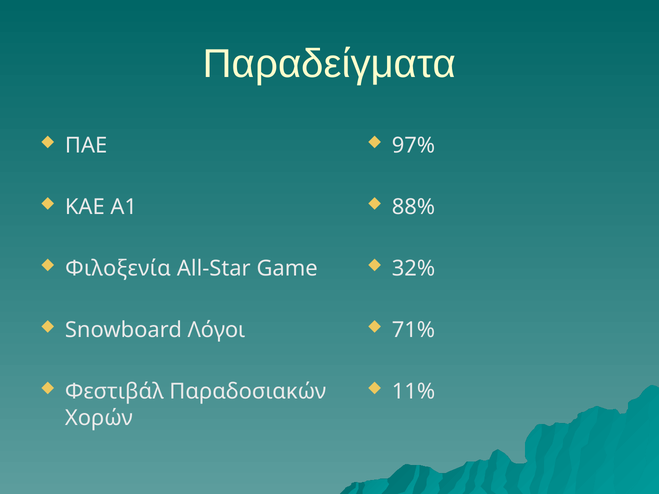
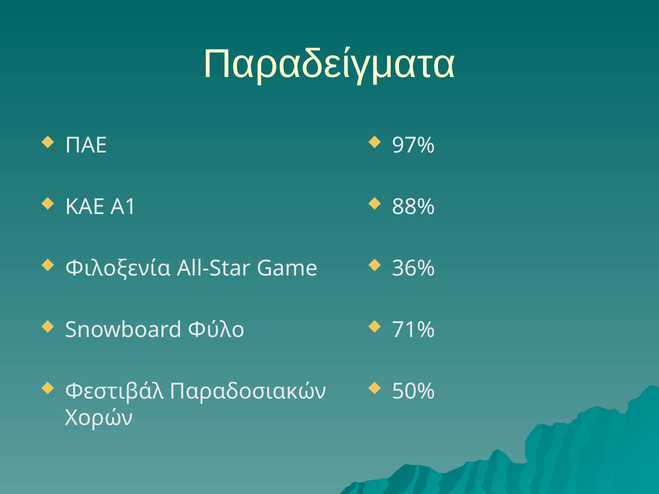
32%: 32% -> 36%
Λόγοι: Λόγοι -> Φύλο
11%: 11% -> 50%
